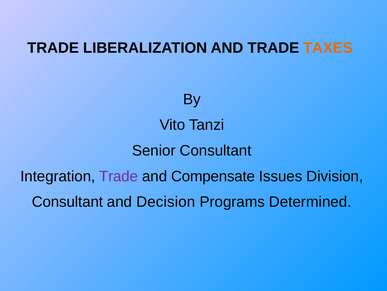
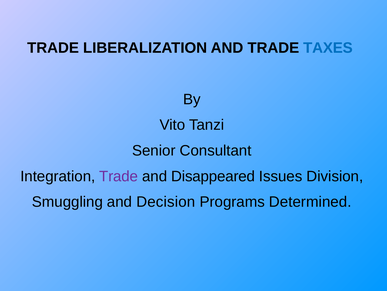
TAXES colour: orange -> blue
Compensate: Compensate -> Disappeared
Consultant at (67, 201): Consultant -> Smuggling
